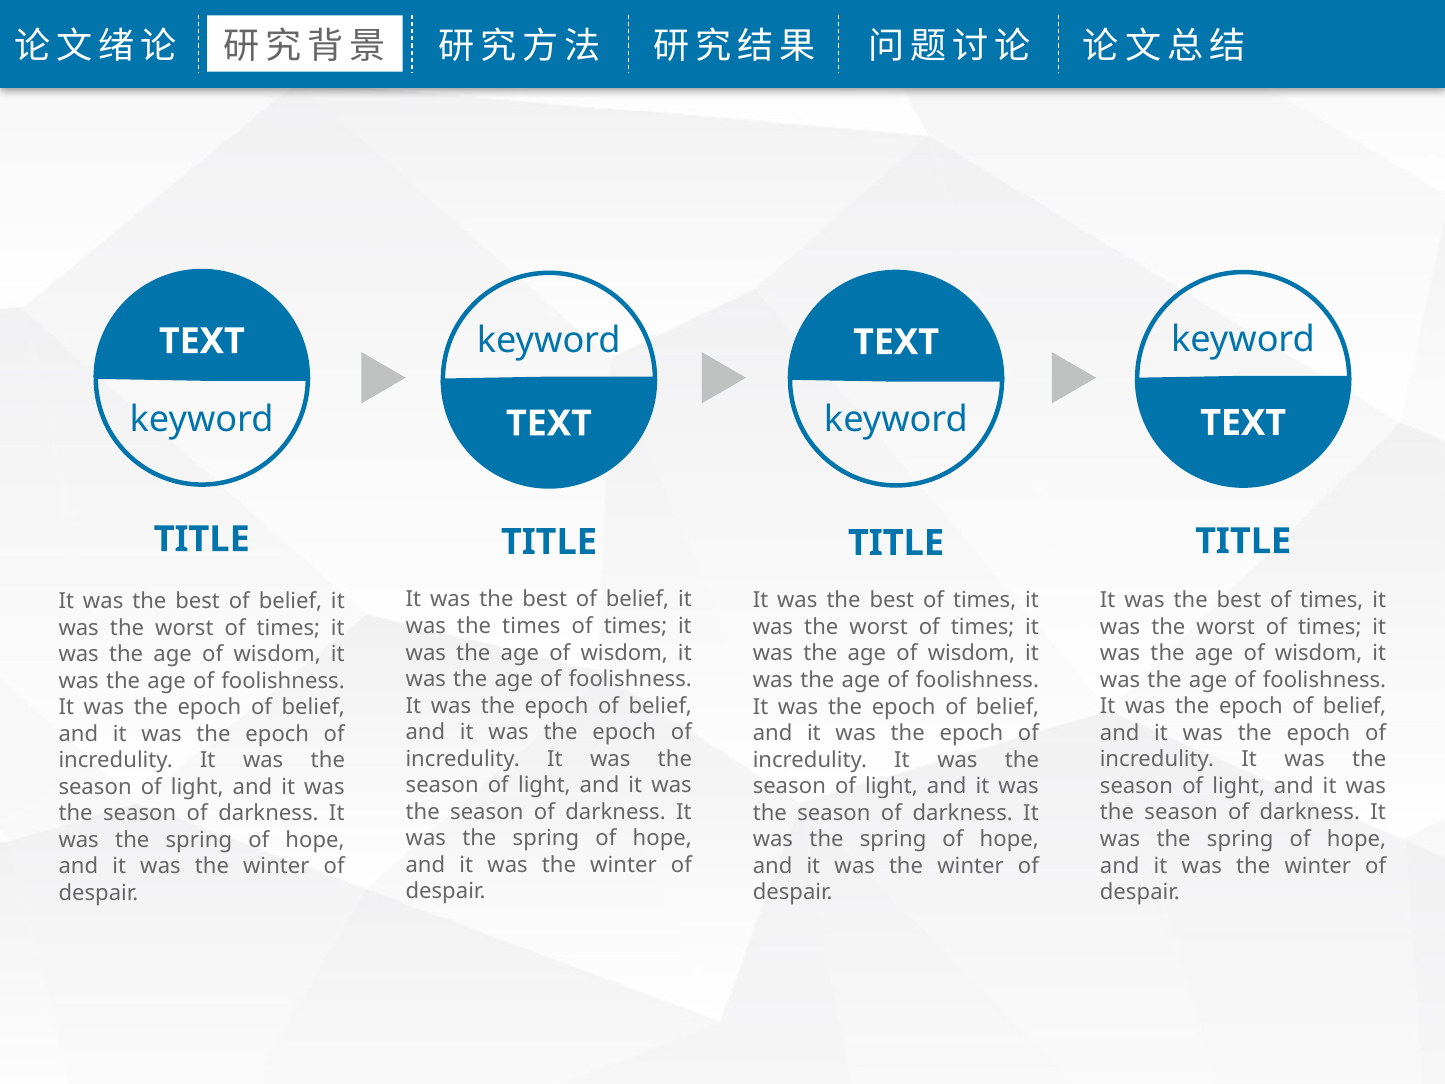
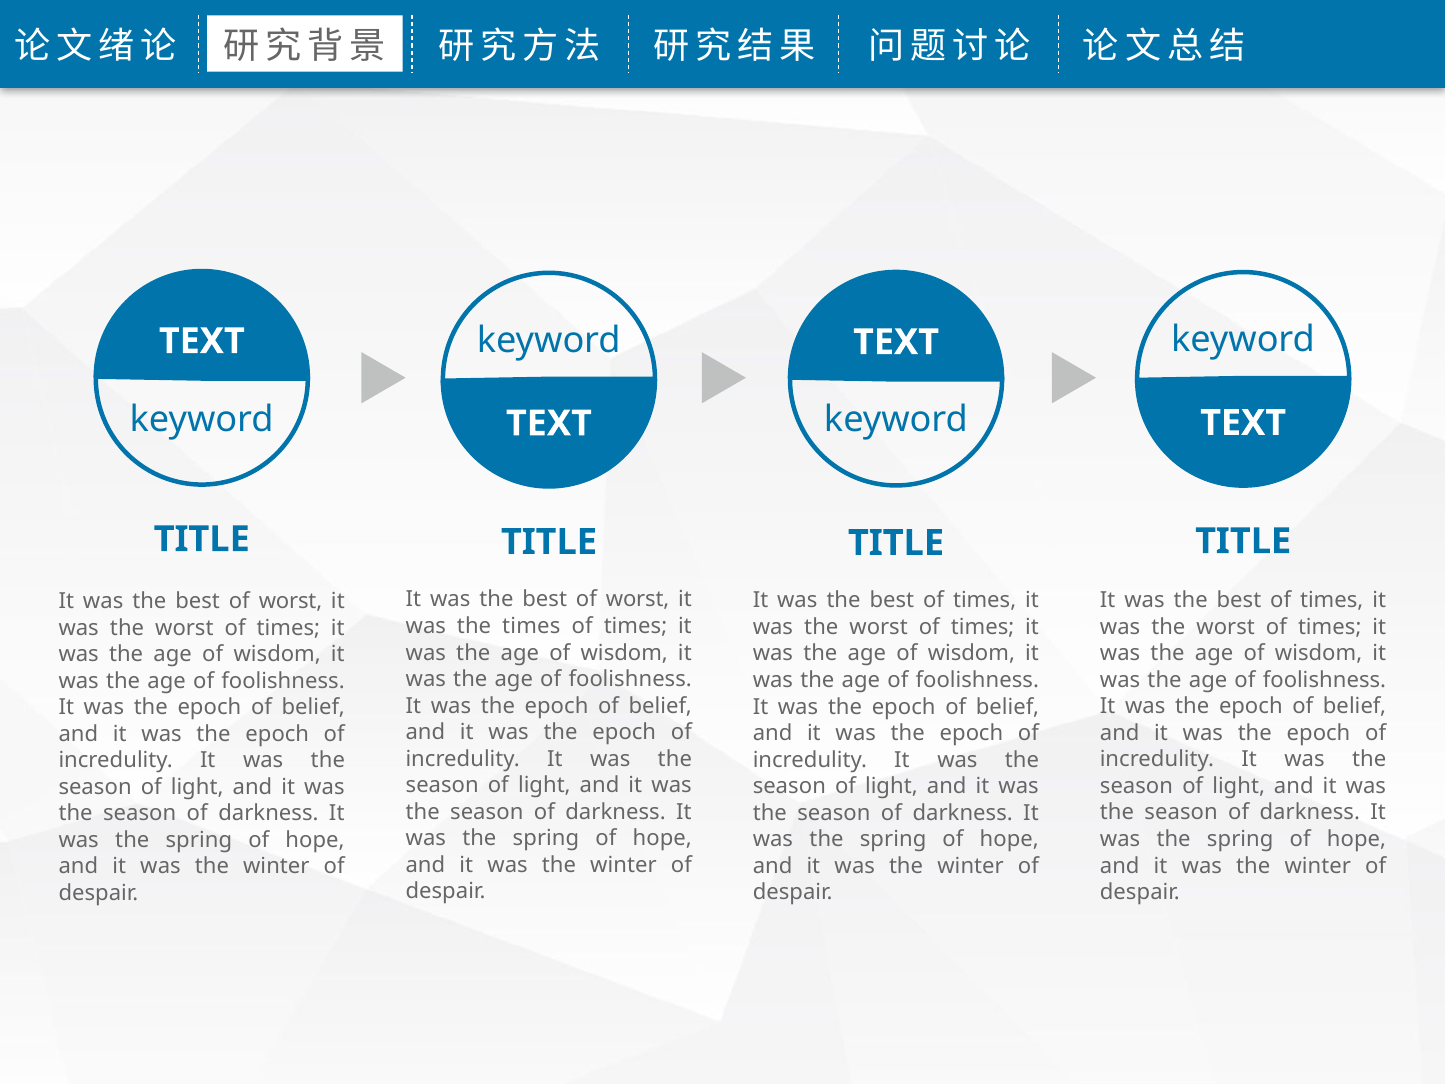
belief at (638, 600): belief -> worst
belief at (290, 601): belief -> worst
